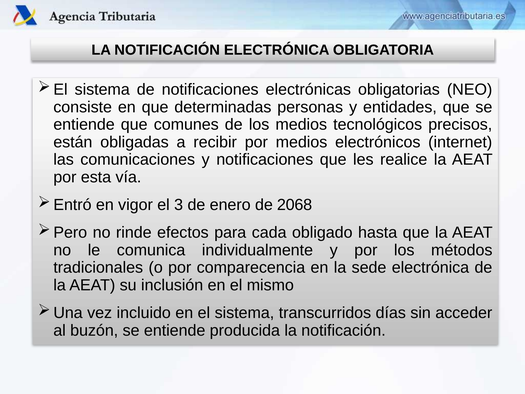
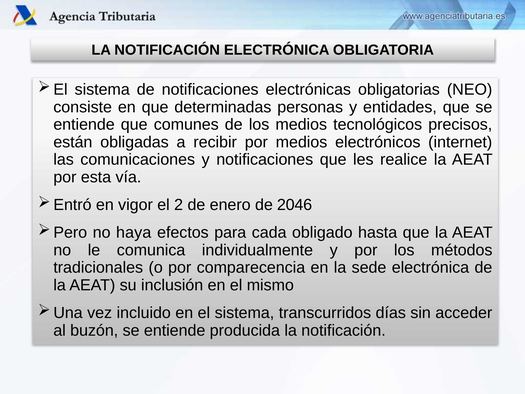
3: 3 -> 2
2068: 2068 -> 2046
rinde: rinde -> haya
